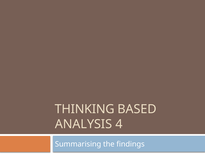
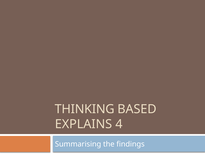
ANALYSIS: ANALYSIS -> EXPLAINS
